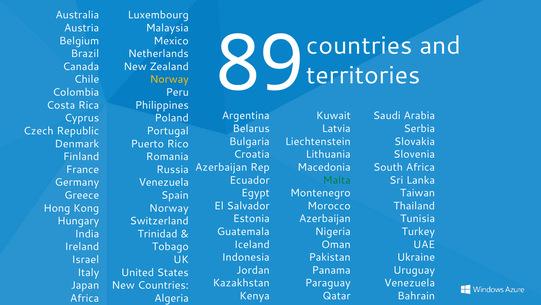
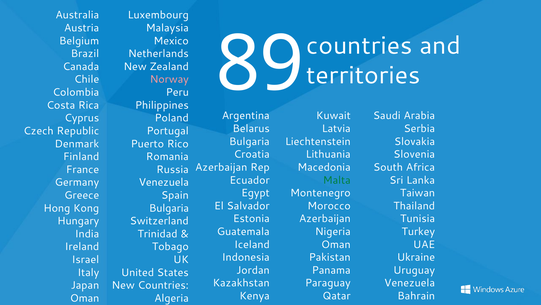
Norway at (169, 79) colour: yellow -> pink
Norway at (169, 208): Norway -> Bulgaria
Africa at (85, 298): Africa -> Oman
